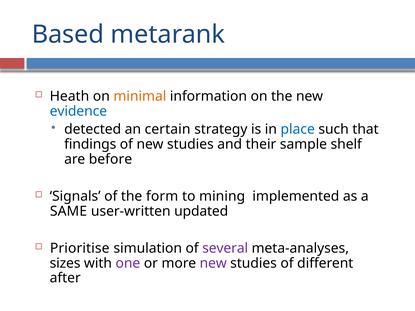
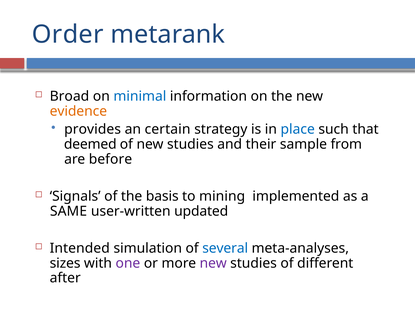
Based: Based -> Order
Heath: Heath -> Broad
minimal colour: orange -> blue
evidence colour: blue -> orange
detected: detected -> provides
findings: findings -> deemed
shelf: shelf -> from
form: form -> basis
Prioritise: Prioritise -> Intended
several colour: purple -> blue
